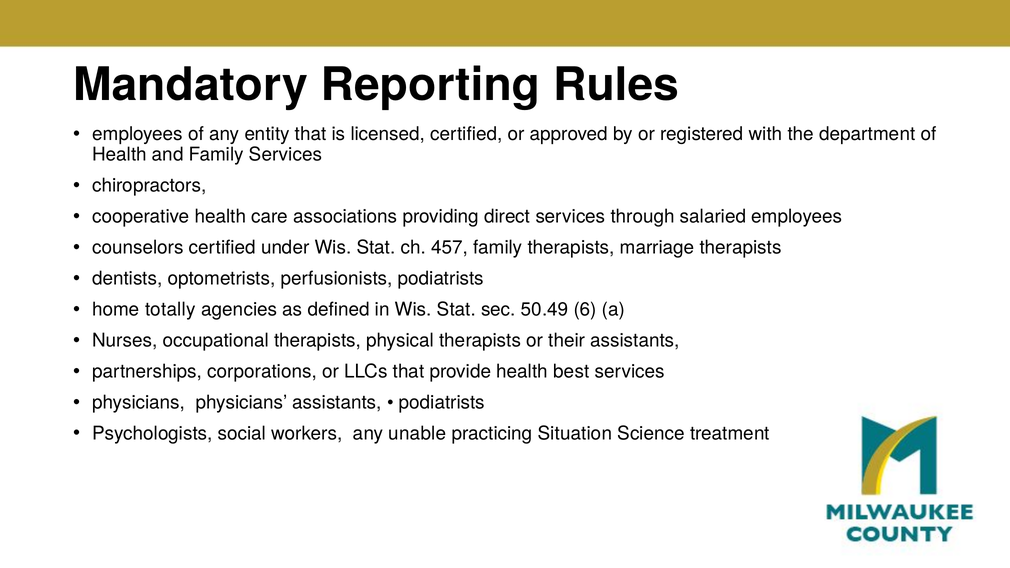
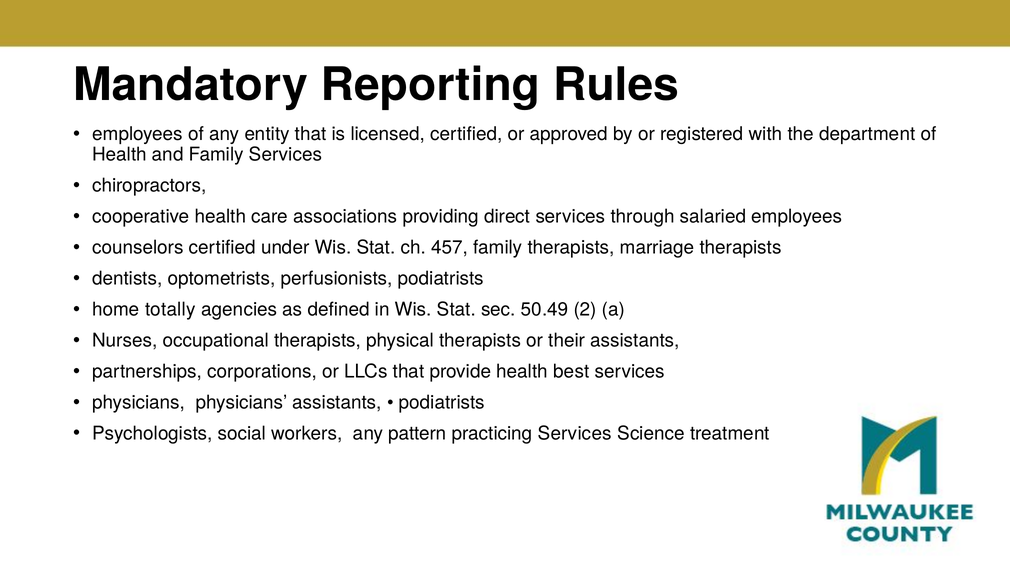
6: 6 -> 2
unable: unable -> pattern
practicing Situation: Situation -> Services
